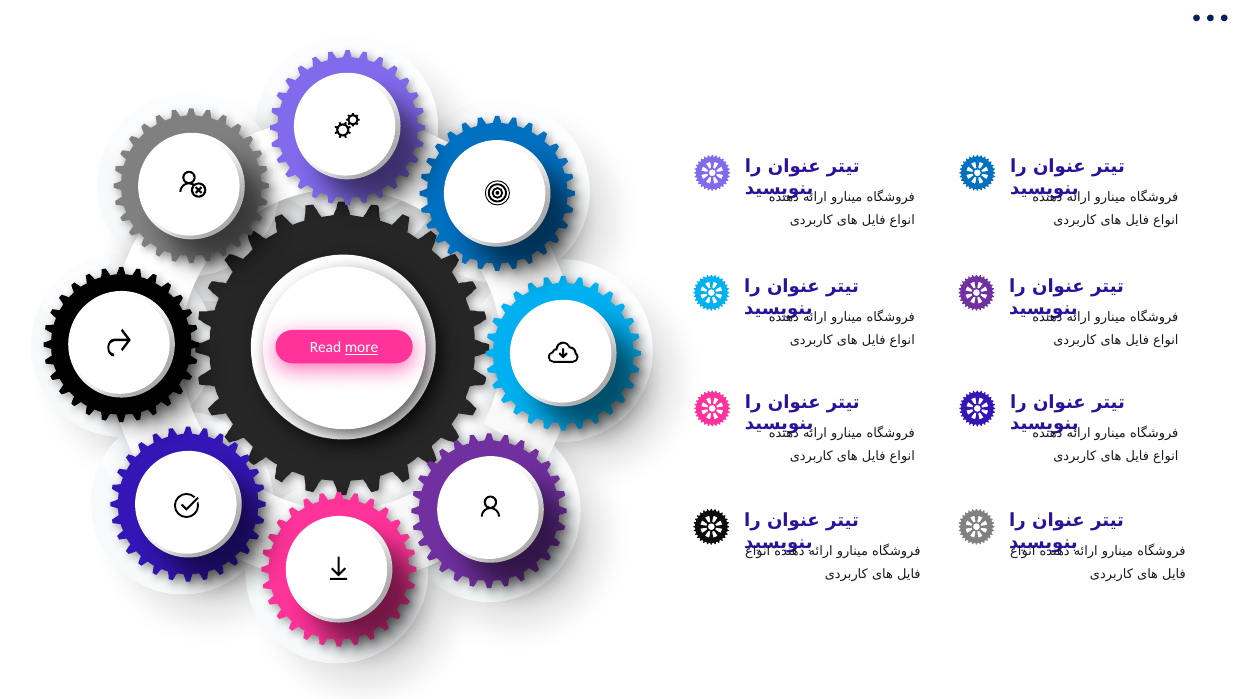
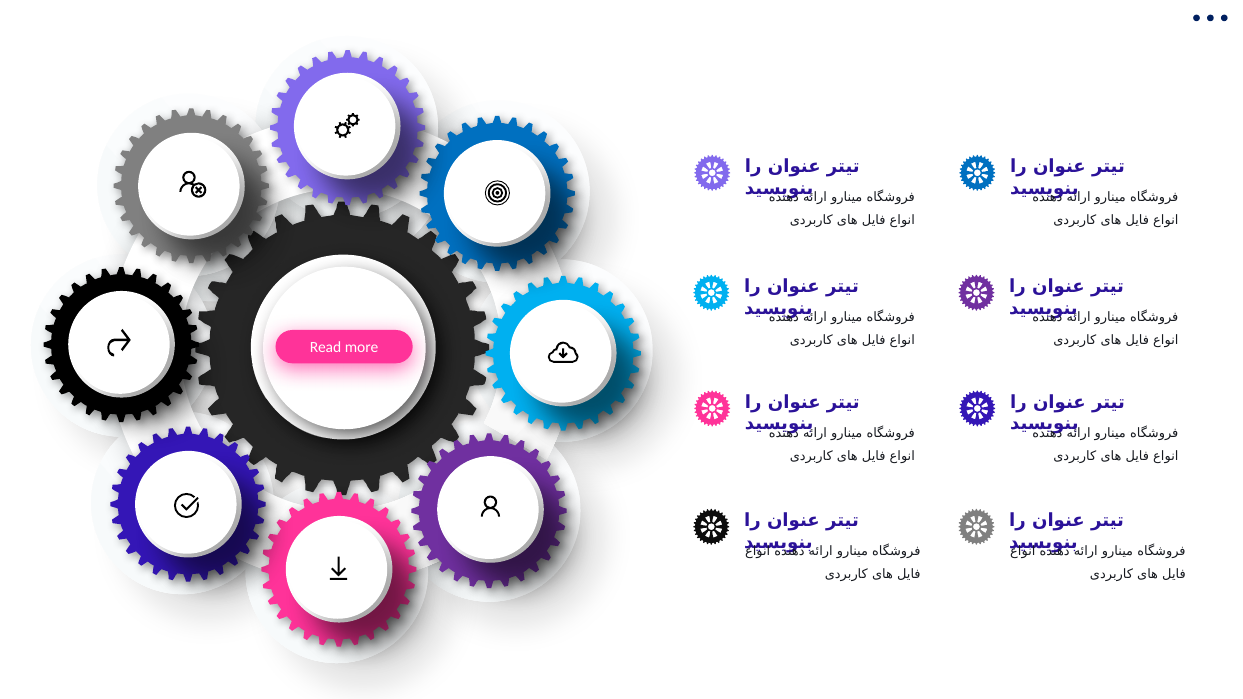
more underline: present -> none
